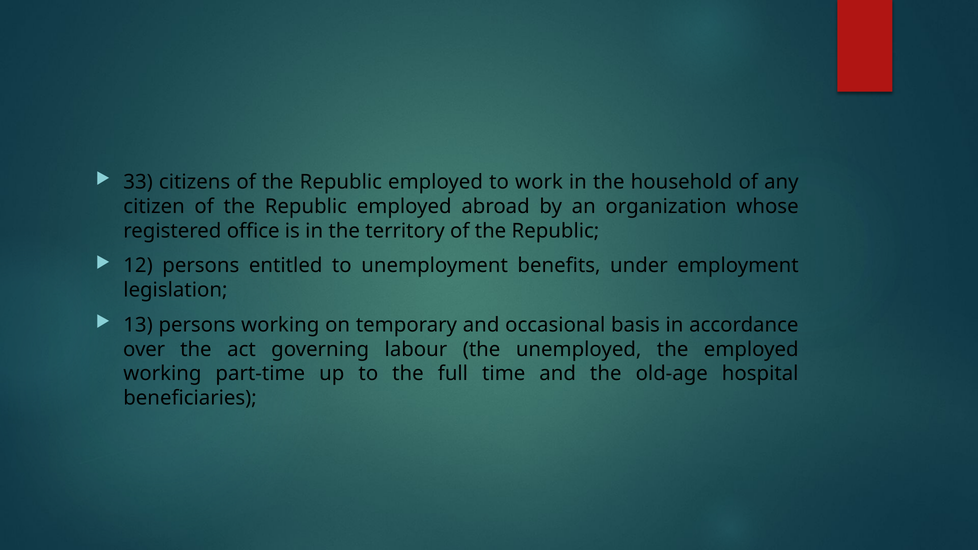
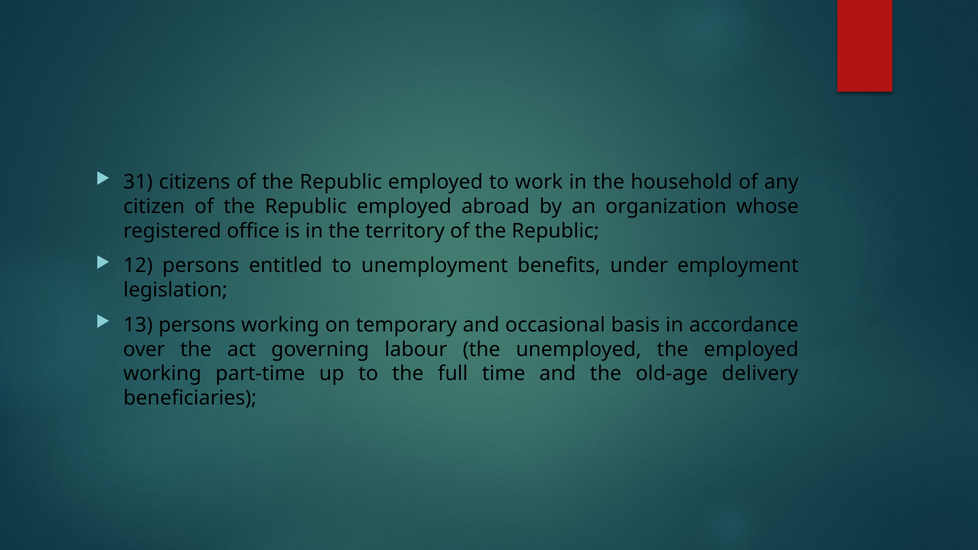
33: 33 -> 31
hospital: hospital -> delivery
